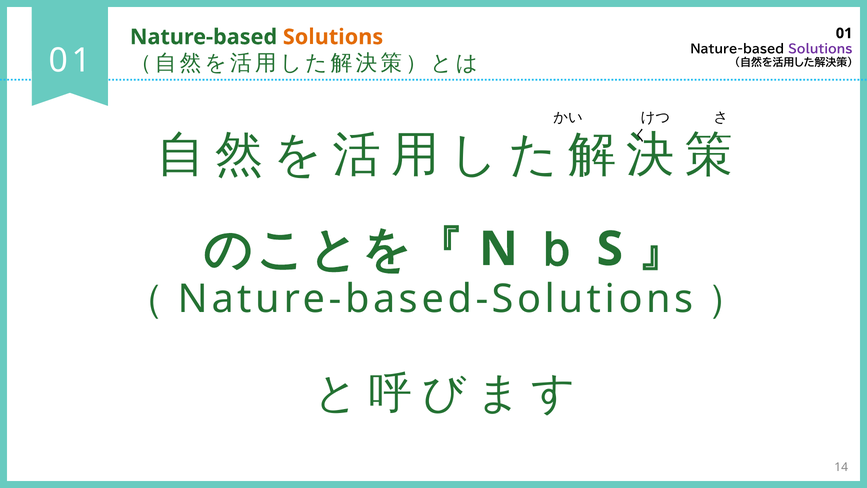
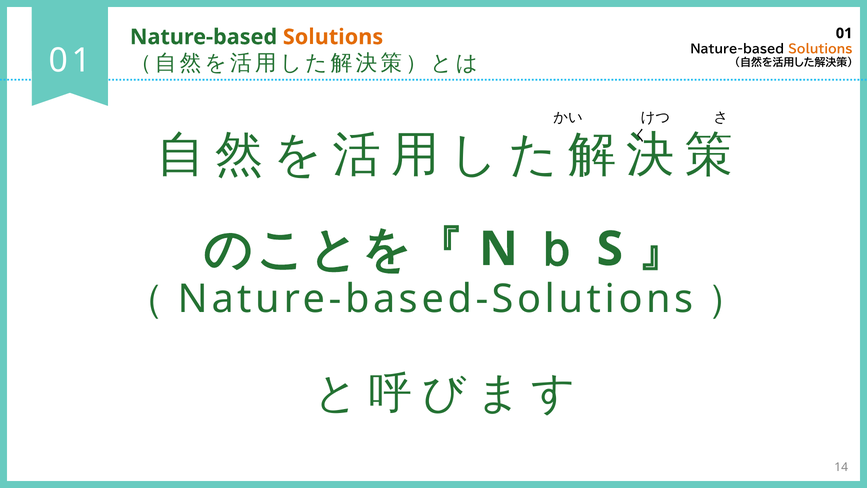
Solutions at (820, 49) colour: purple -> orange
